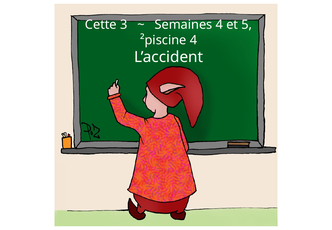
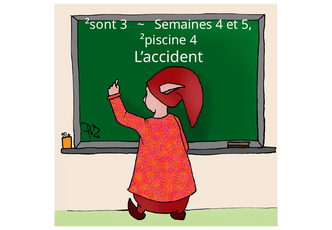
Cette: Cette -> ²sont
